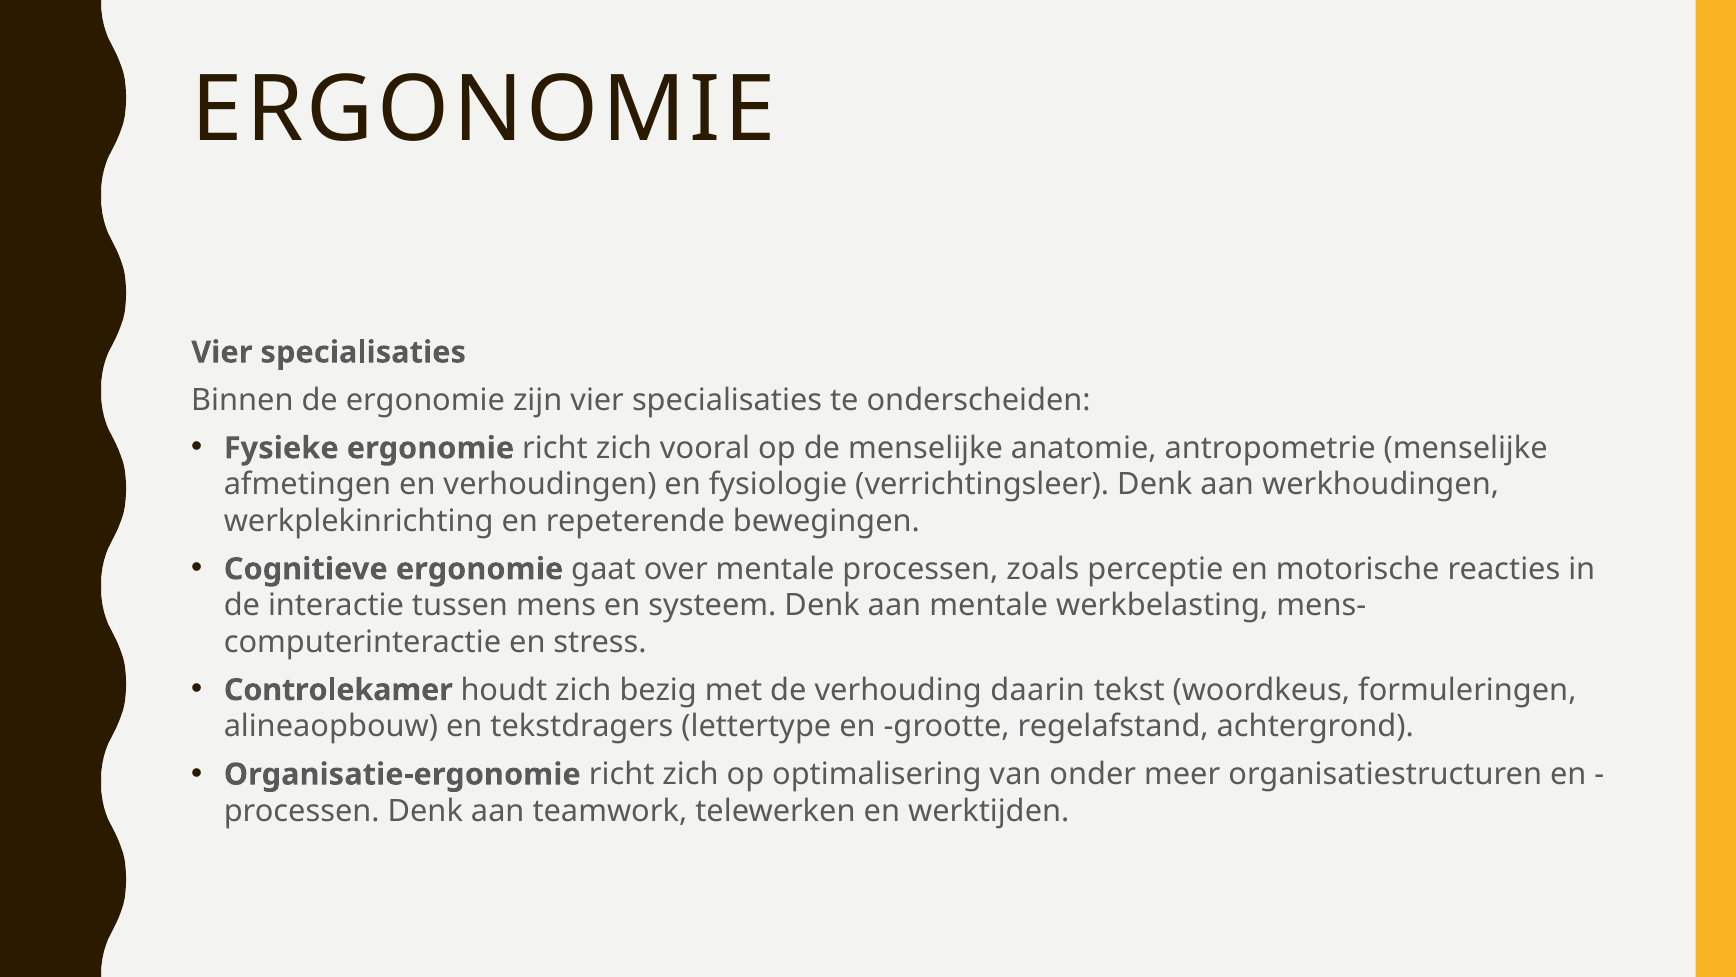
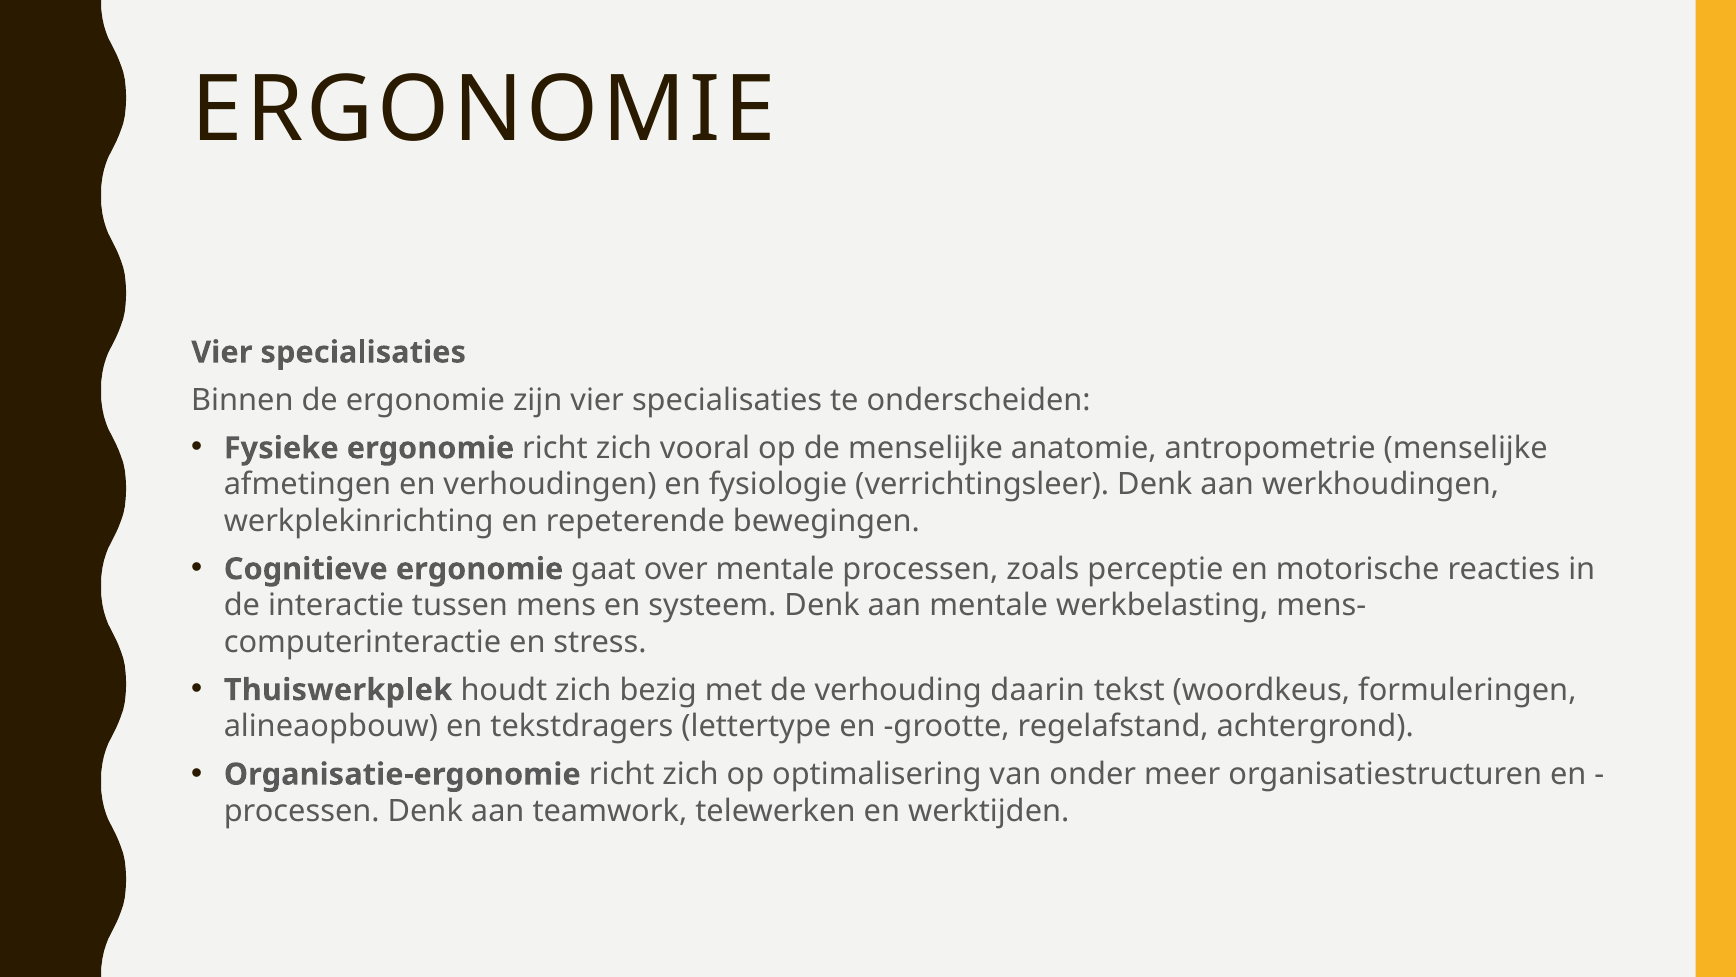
Controlekamer: Controlekamer -> Thuiswerkplek
